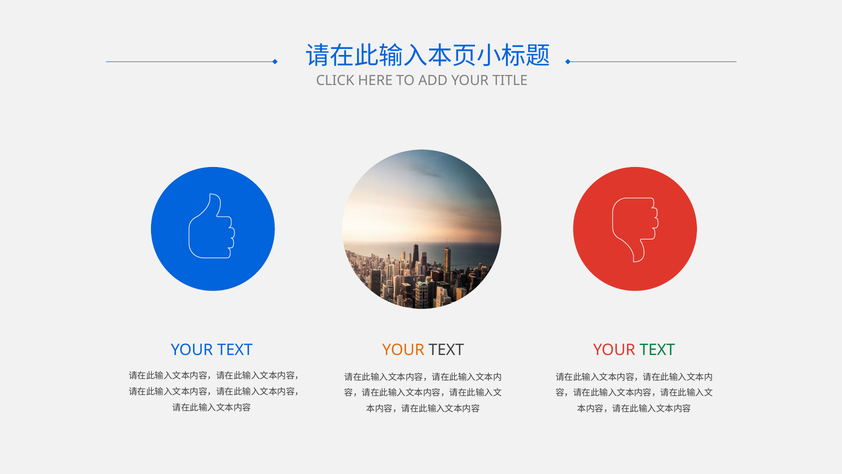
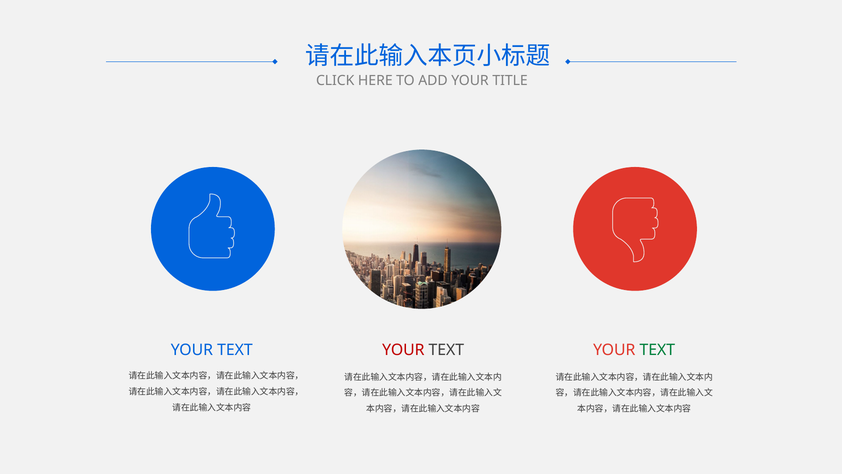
YOUR at (403, 350) colour: orange -> red
